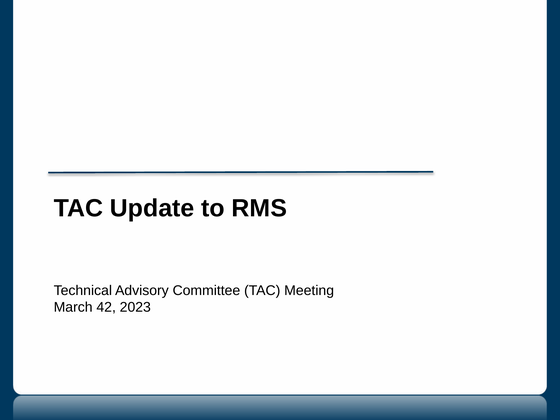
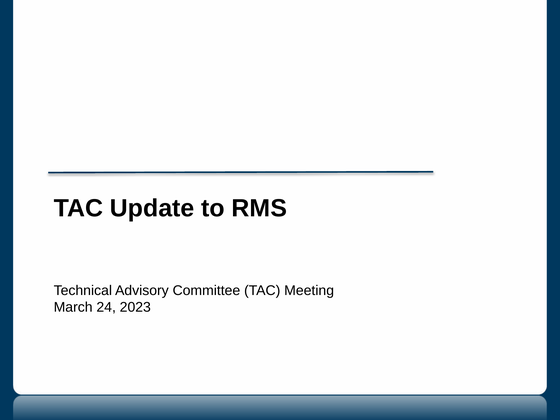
42: 42 -> 24
